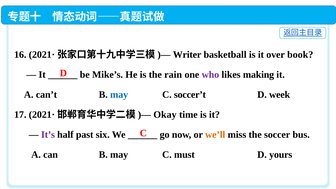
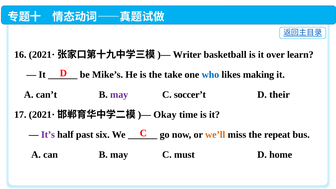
book: book -> learn
rain: rain -> take
who colour: purple -> blue
may at (119, 95) colour: blue -> purple
week: week -> their
soccer: soccer -> repeat
yours: yours -> home
